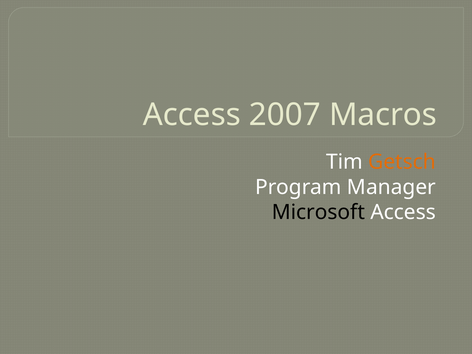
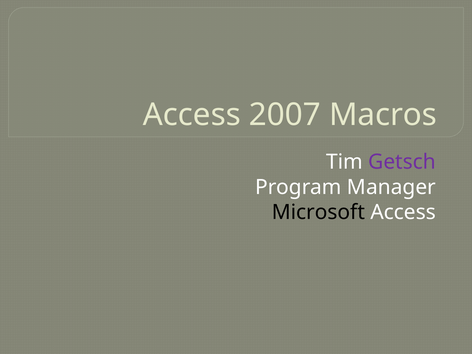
Getsch colour: orange -> purple
